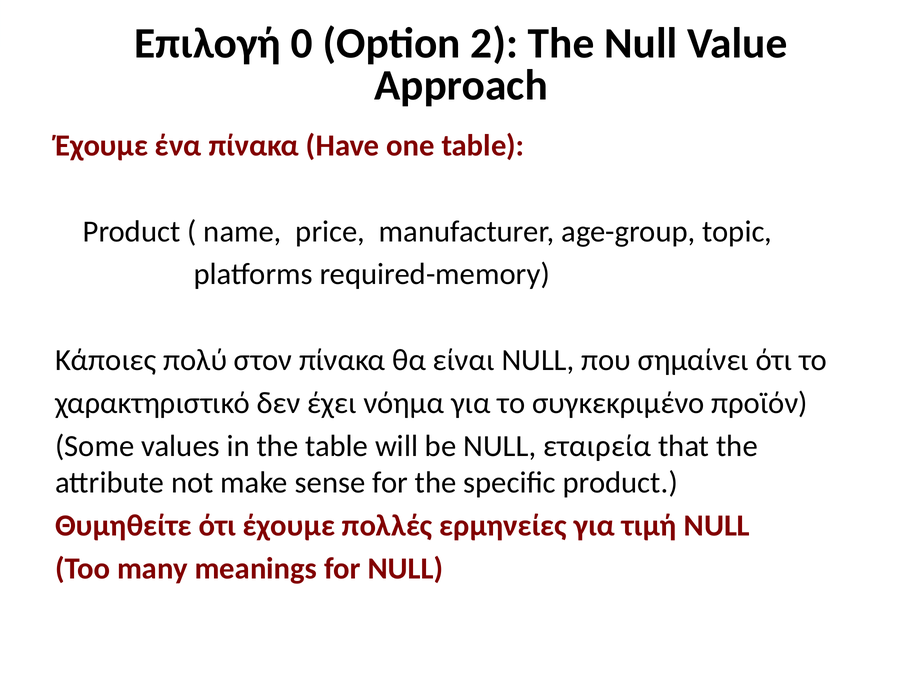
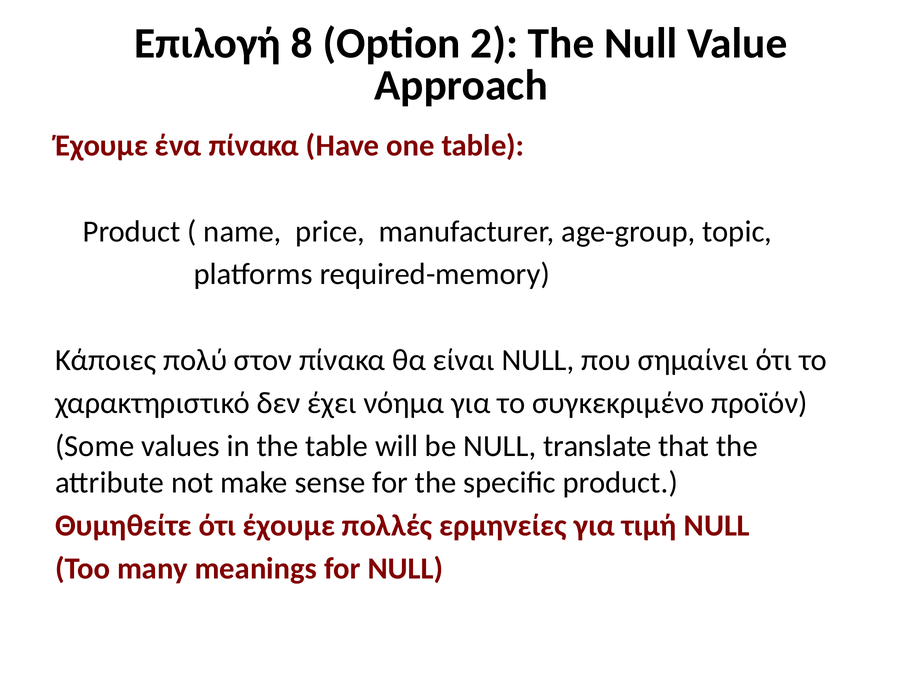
0: 0 -> 8
εταιρεία: εταιρεία -> translate
